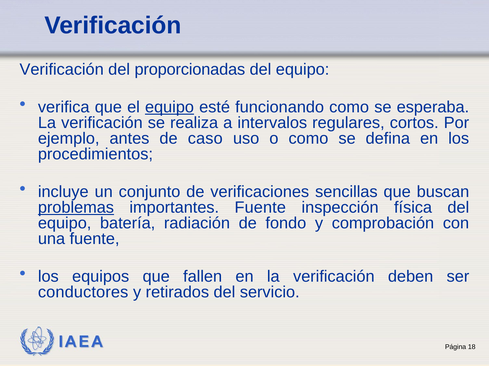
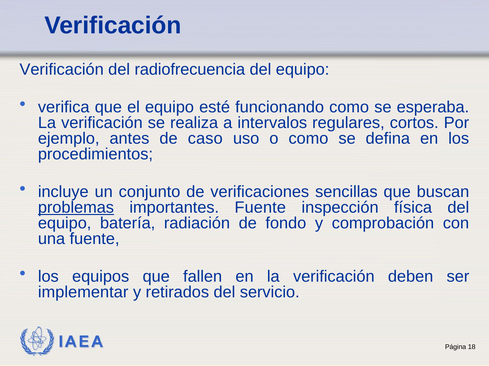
proporcionadas: proporcionadas -> radiofrecuencia
equipo at (170, 108) underline: present -> none
conductores: conductores -> implementar
